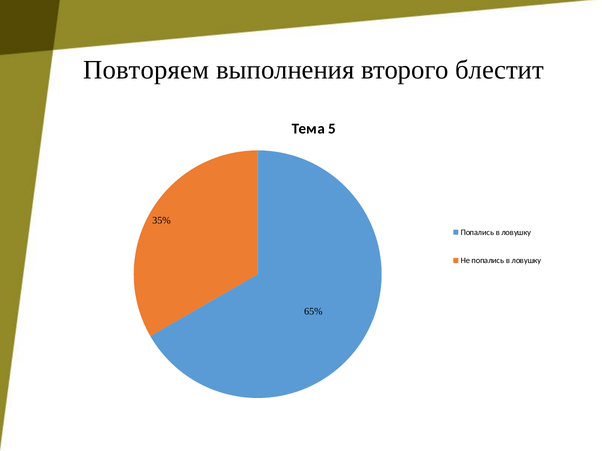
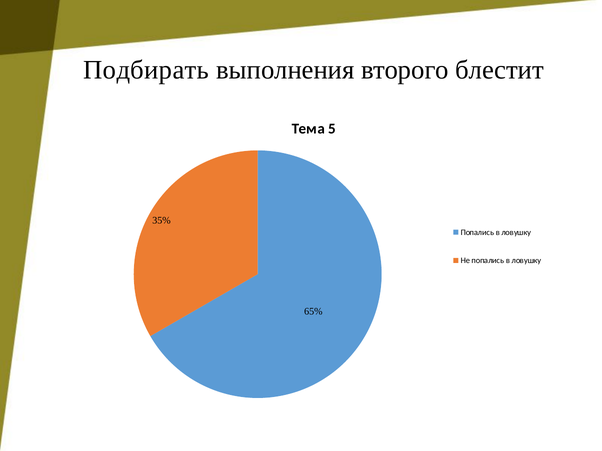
Повторяем: Повторяем -> Подбирать
